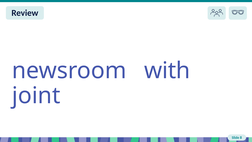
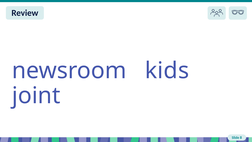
with: with -> kids
